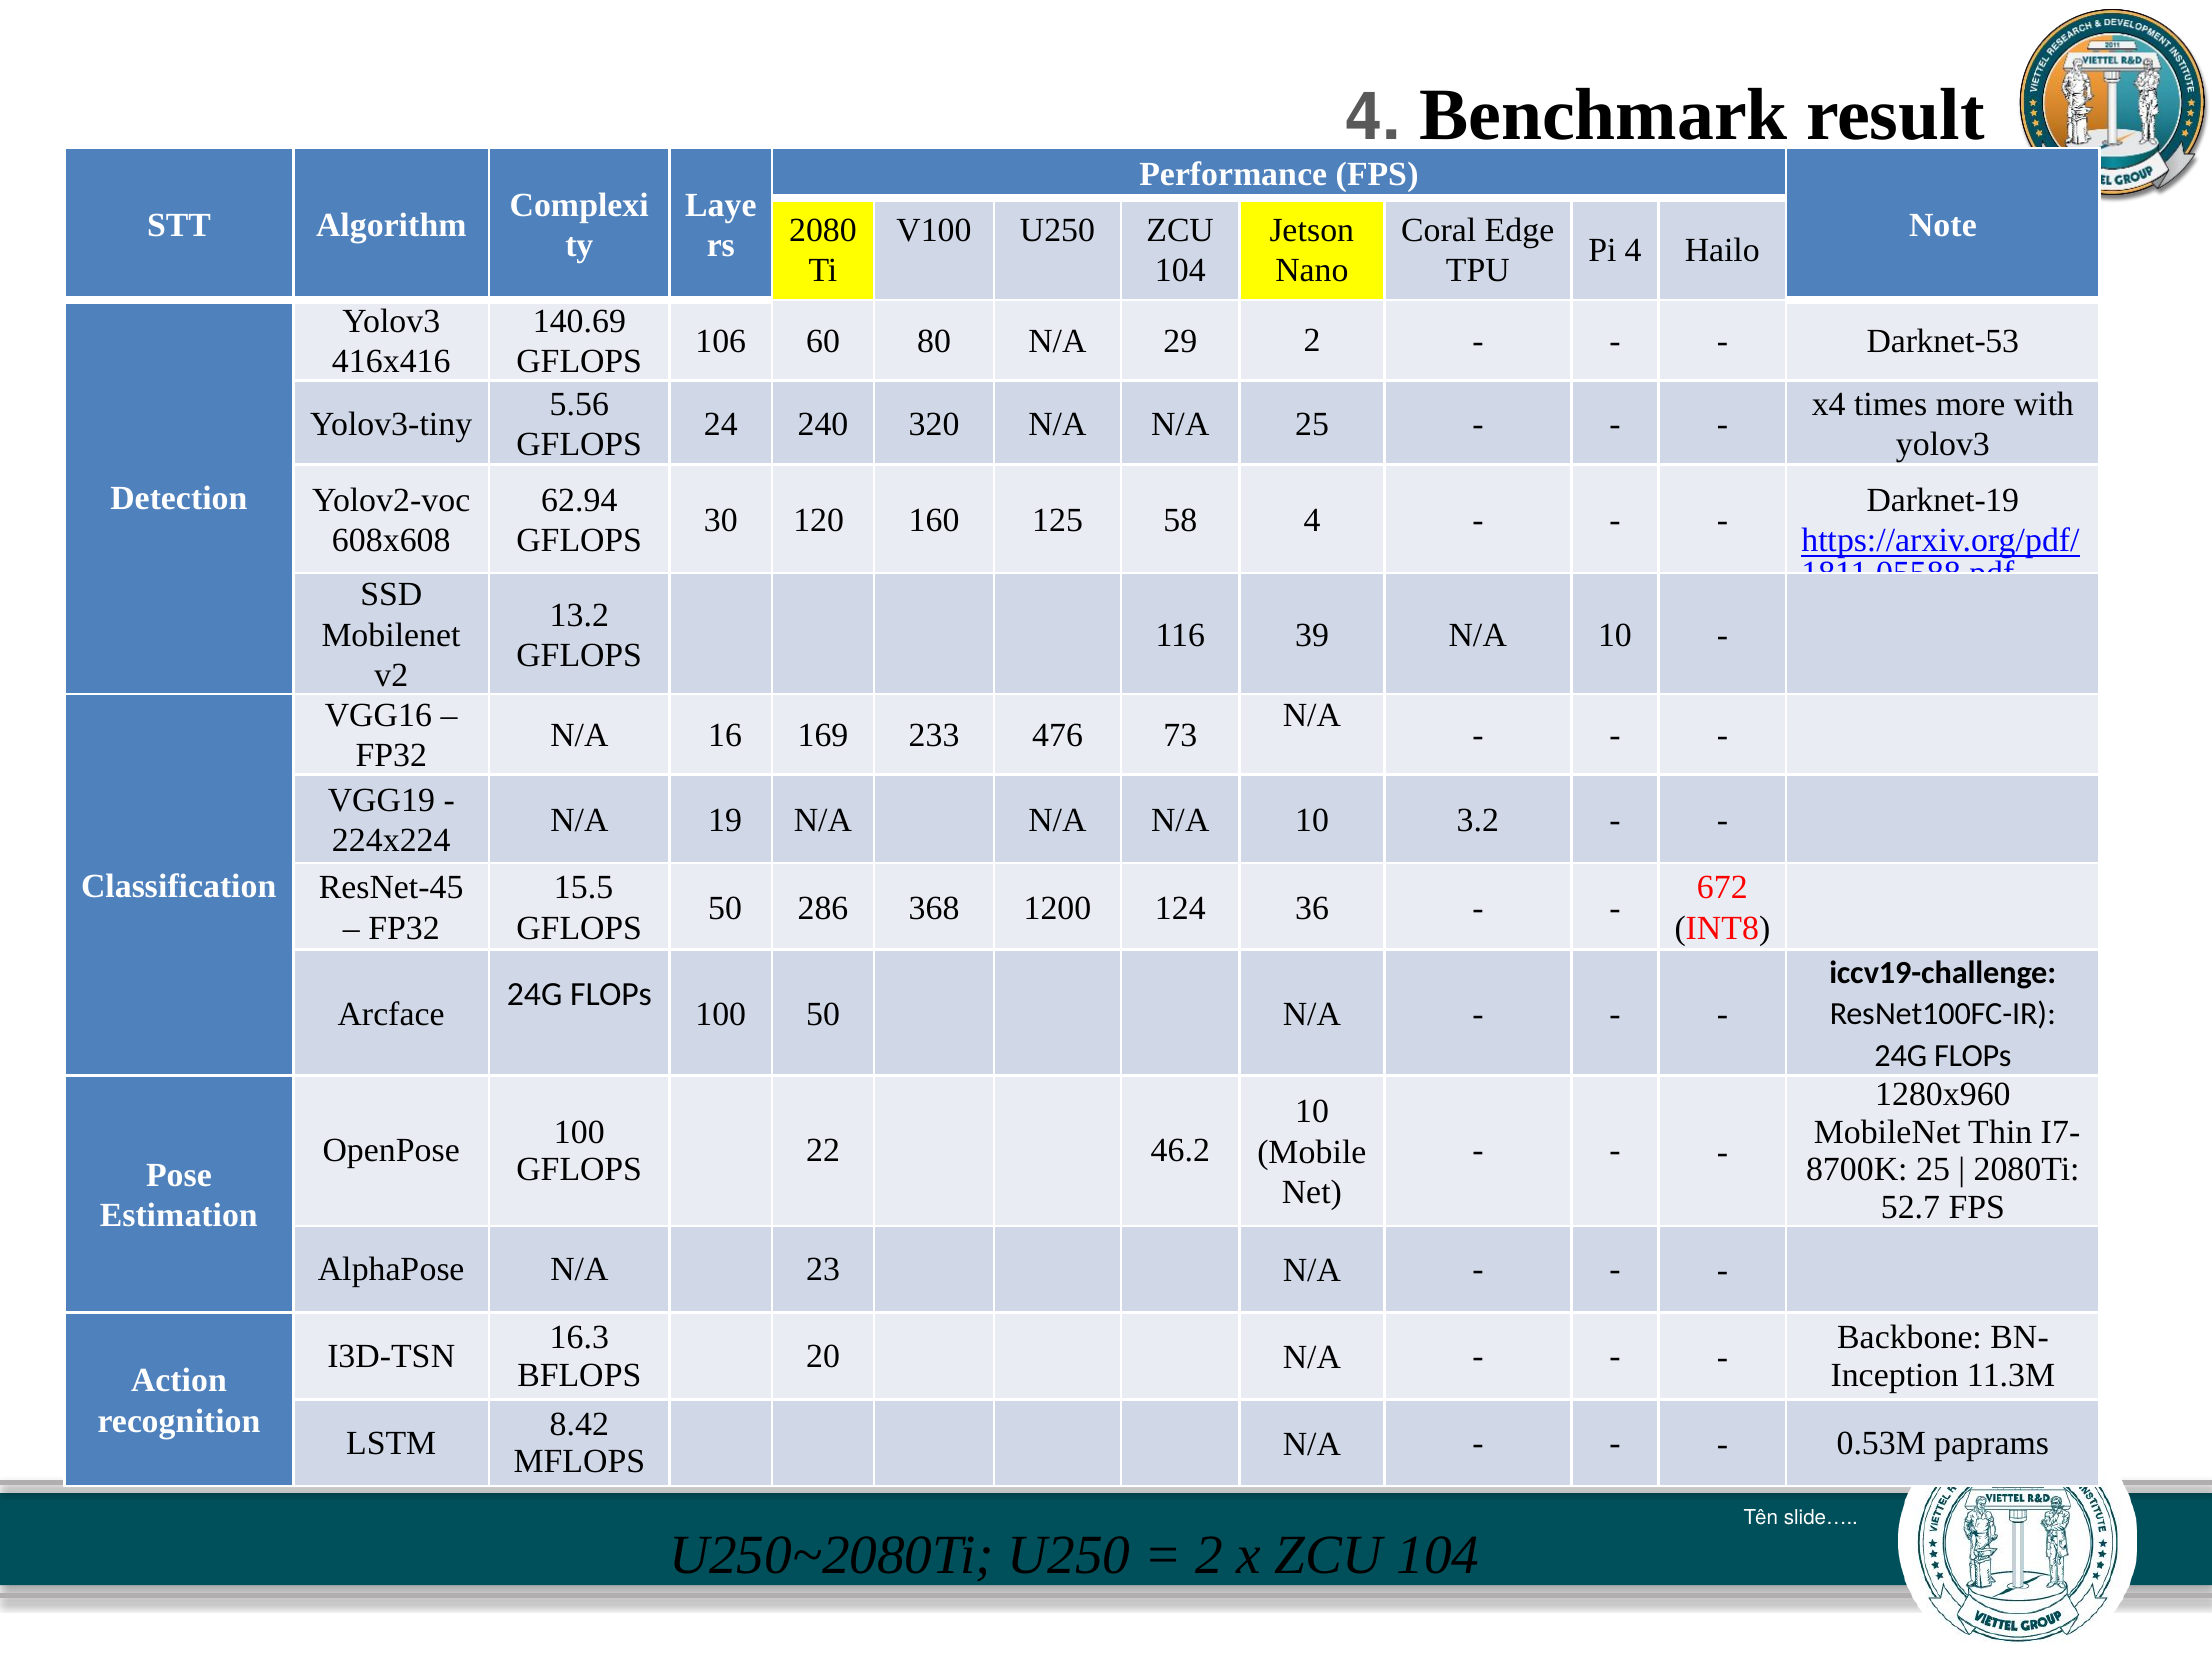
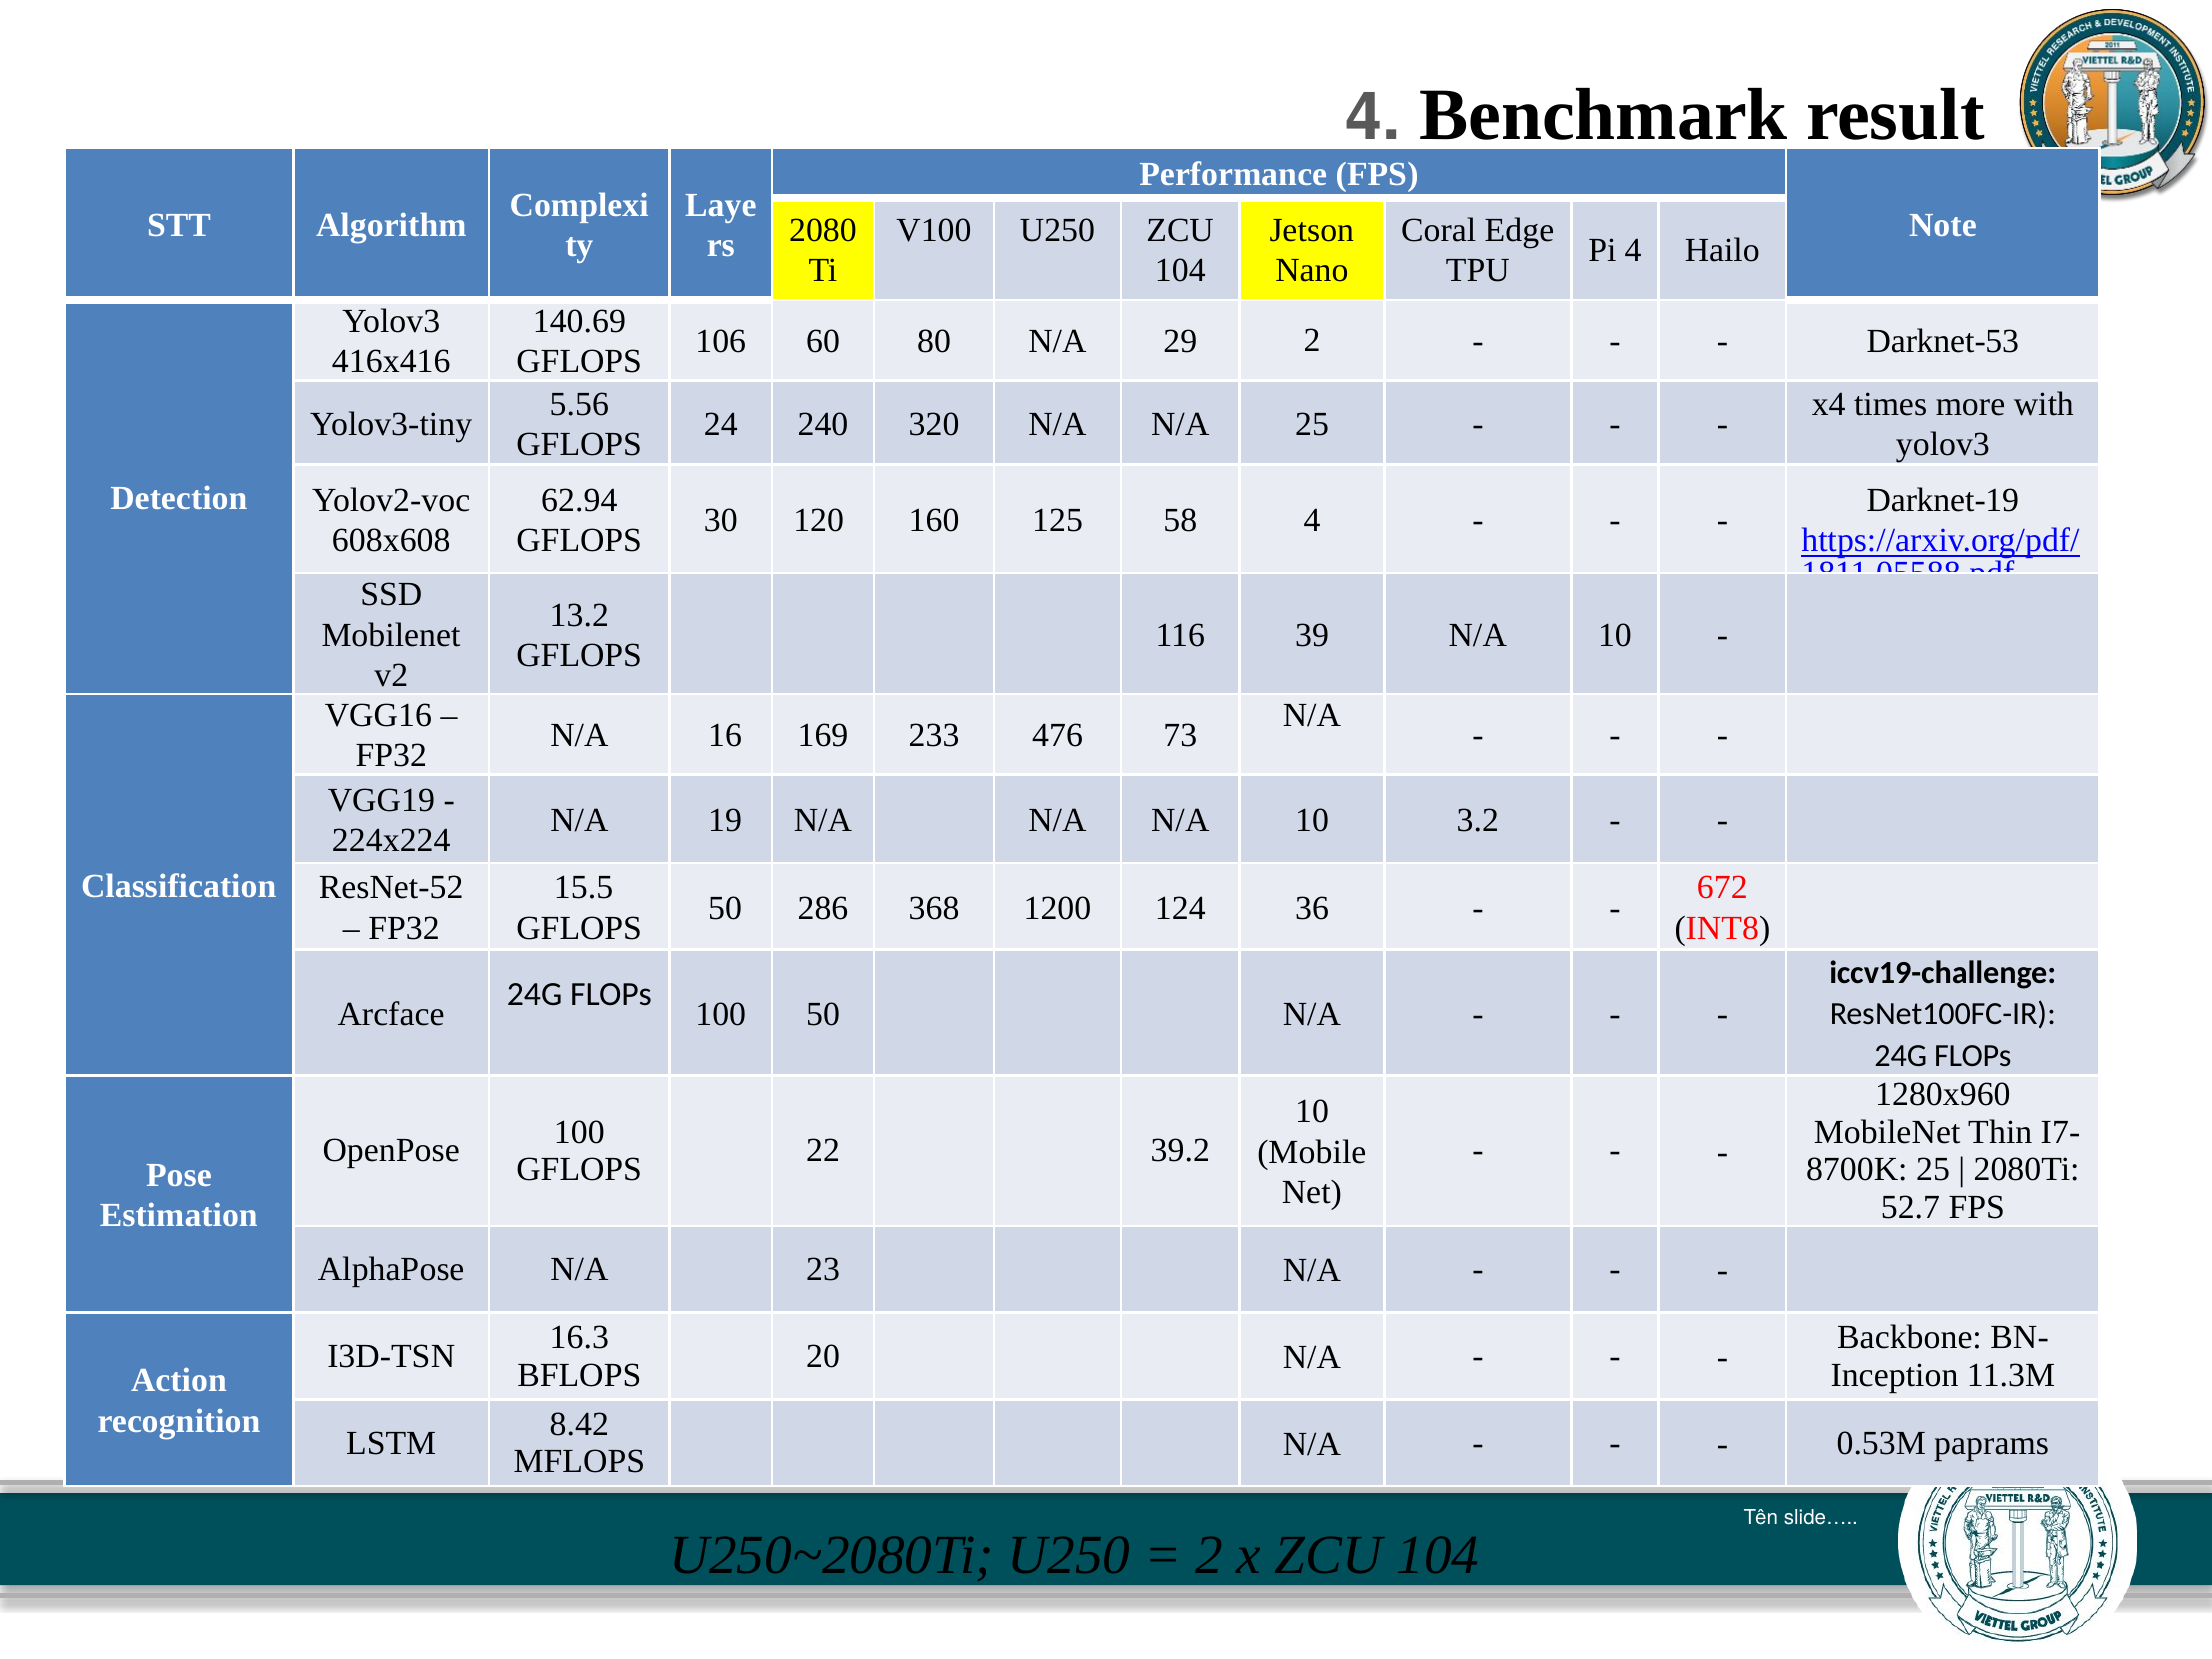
ResNet-45: ResNet-45 -> ResNet-52
46.2: 46.2 -> 39.2
